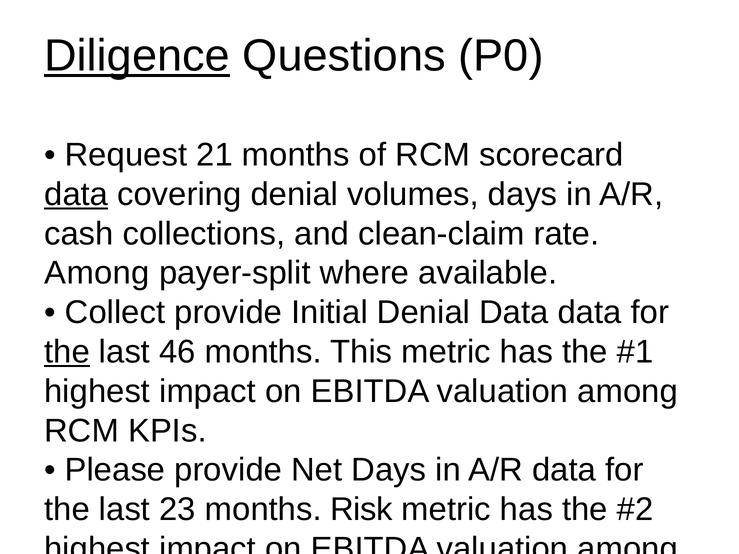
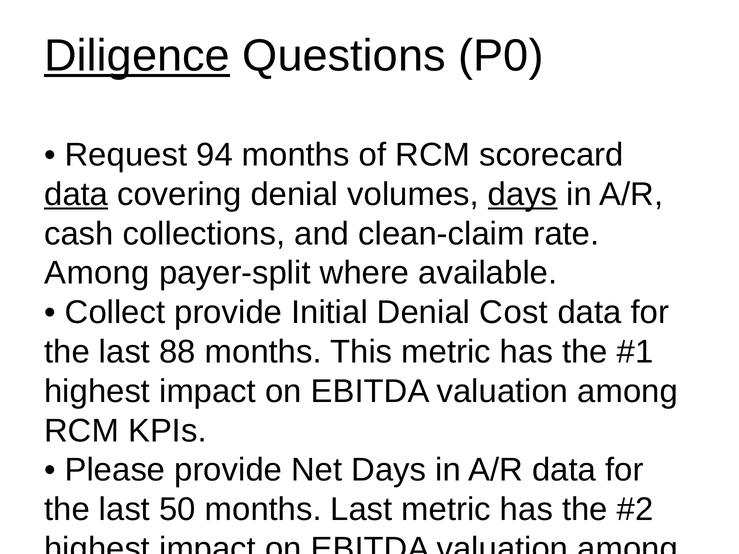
21: 21 -> 94
days at (523, 194) underline: none -> present
Denial Data: Data -> Cost
the at (67, 352) underline: present -> none
46: 46 -> 88
23: 23 -> 50
months Risk: Risk -> Last
